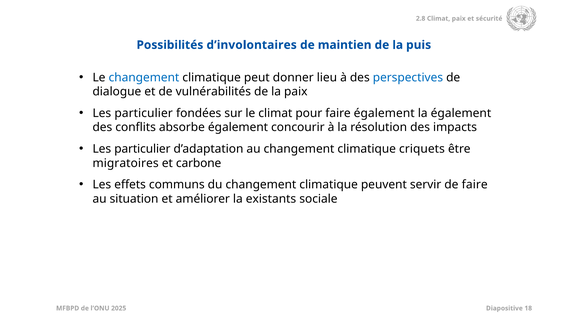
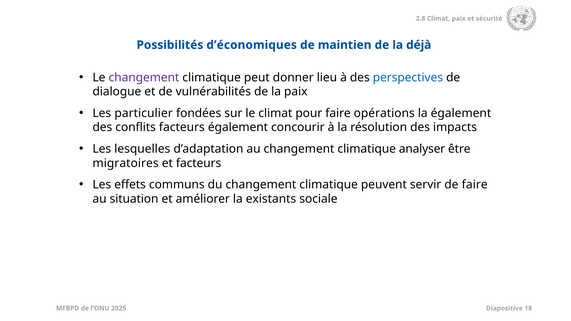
d’involontaires: d’involontaires -> d’économiques
puis: puis -> déjà
changement at (144, 77) colour: blue -> purple
faire également: également -> opérations
conflits absorbe: absorbe -> facteurs
particulier at (142, 149): particulier -> lesquelles
criquets: criquets -> analyser
et carbone: carbone -> facteurs
